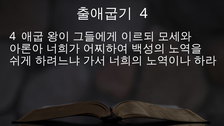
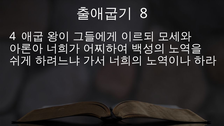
4 at (144, 13): 4 -> 8
